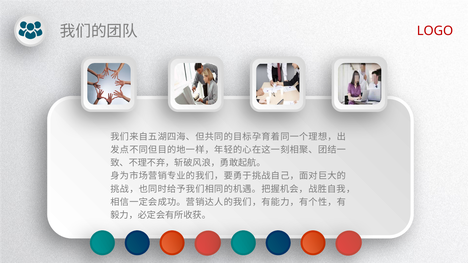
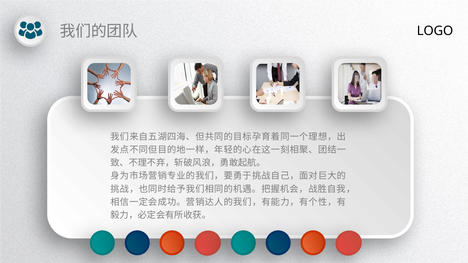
LOGO colour: red -> black
